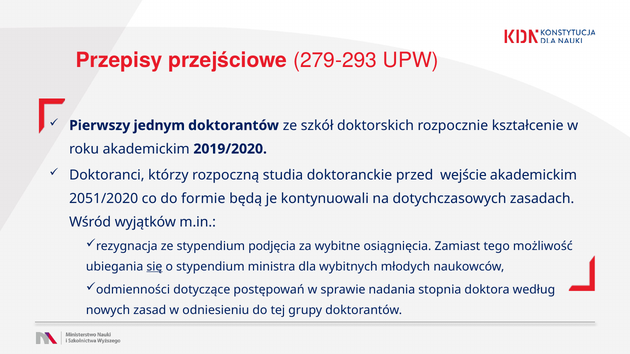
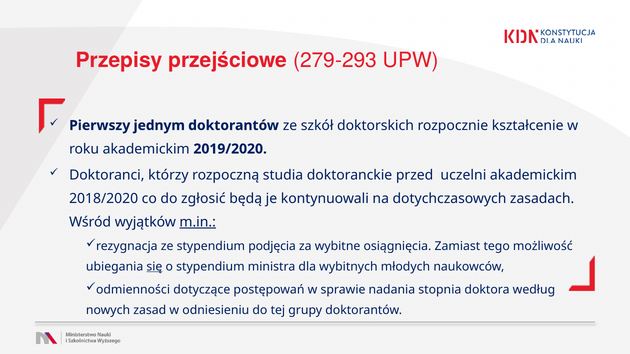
wejście: wejście -> uczelni
2051/2020: 2051/2020 -> 2018/2020
formie: formie -> zgłosić
m.in underline: none -> present
